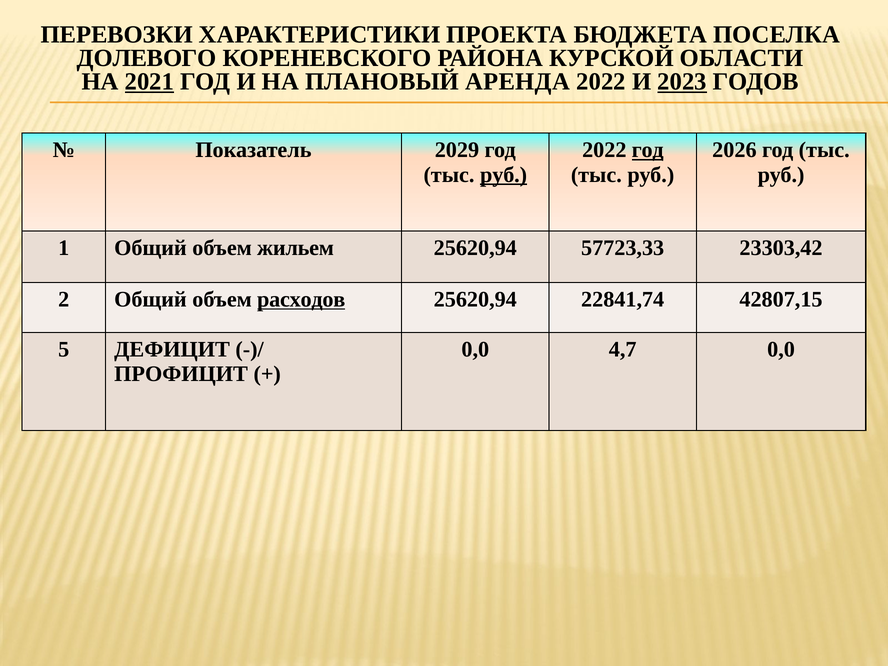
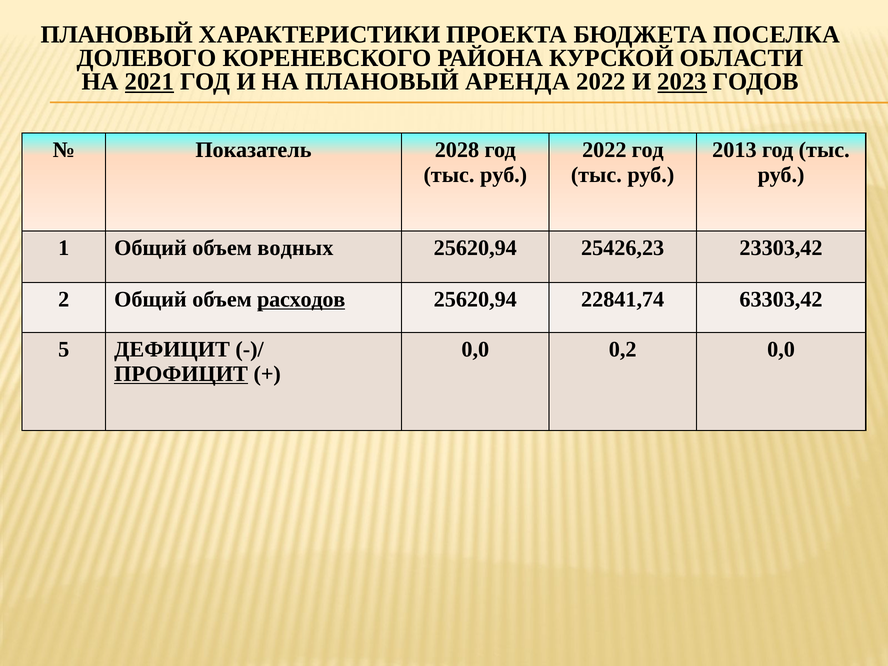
ПЕРЕВОЗКИ at (117, 34): ПЕРЕВОЗКИ -> ПЛАНОВЫЙ
2029: 2029 -> 2028
год at (648, 150) underline: present -> none
2026: 2026 -> 2013
руб at (504, 175) underline: present -> none
жильем: жильем -> водных
57723,33: 57723,33 -> 25426,23
42807,15: 42807,15 -> 63303,42
4,7: 4,7 -> 0,2
ПРОФИЦИТ underline: none -> present
